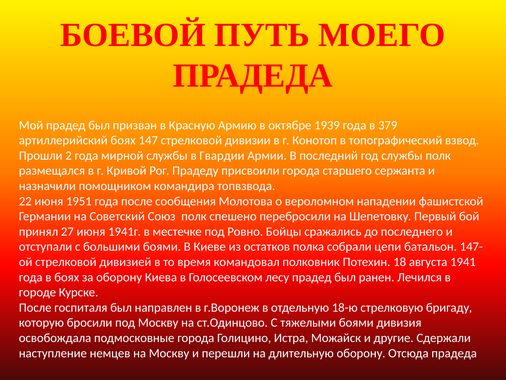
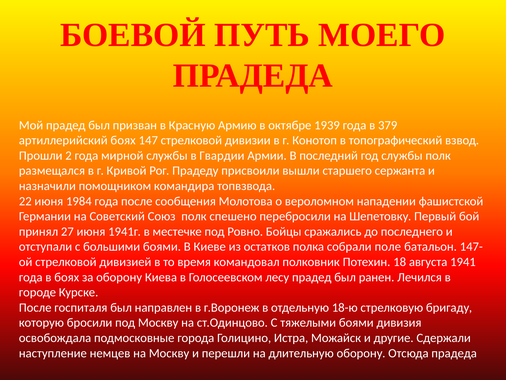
присвоили города: города -> вышли
1951: 1951 -> 1984
цепи: цепи -> поле
